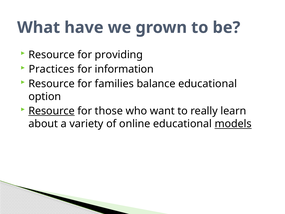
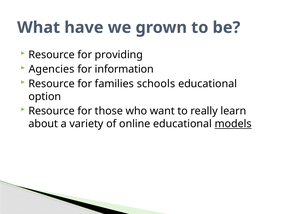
Practices: Practices -> Agencies
balance: balance -> schools
Resource at (52, 111) underline: present -> none
